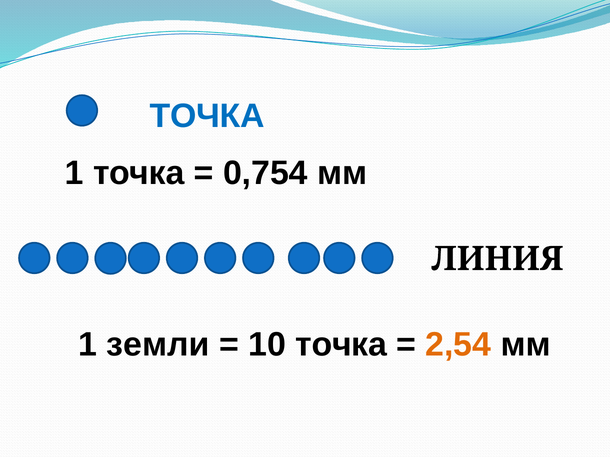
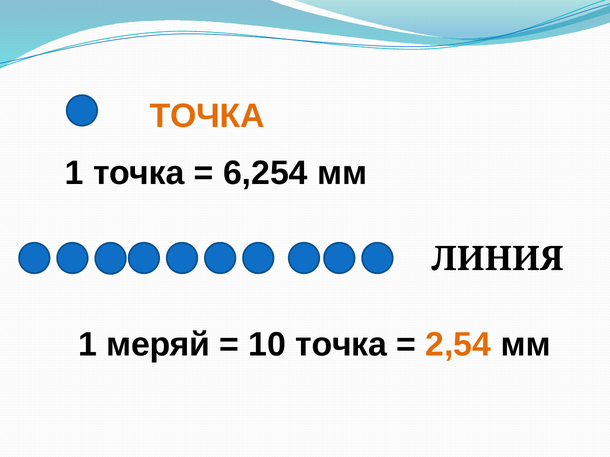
ТОЧКА at (207, 116) colour: blue -> orange
0,754: 0,754 -> 6,254
земли: земли -> меряй
